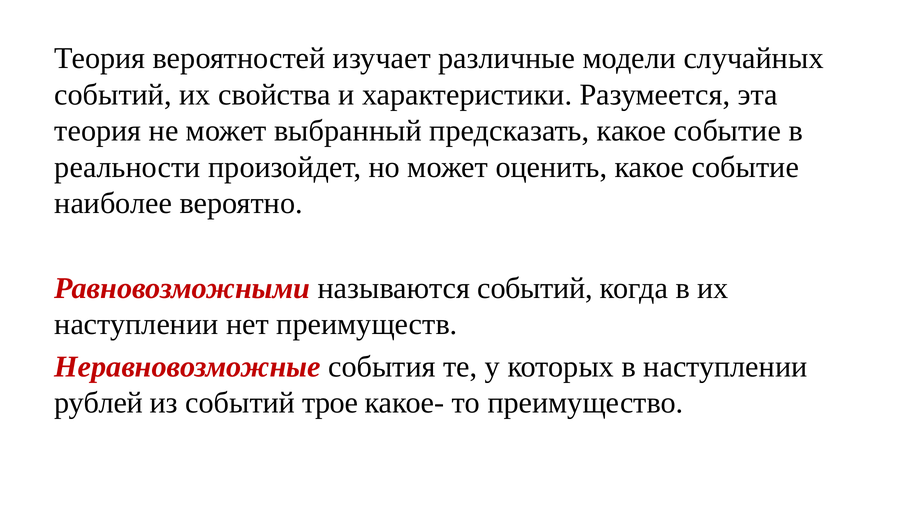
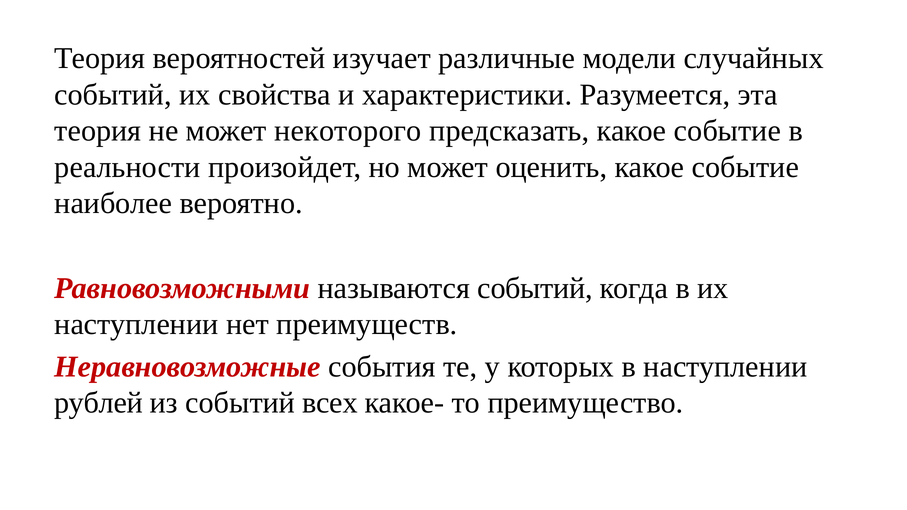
выбранный: выбранный -> некоторого
трое: трое -> всех
